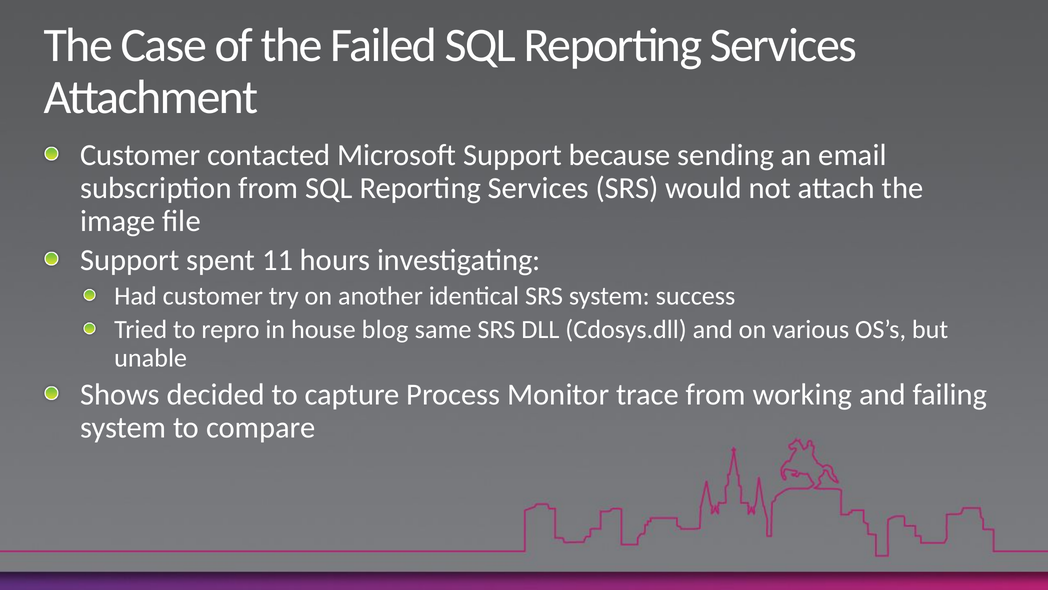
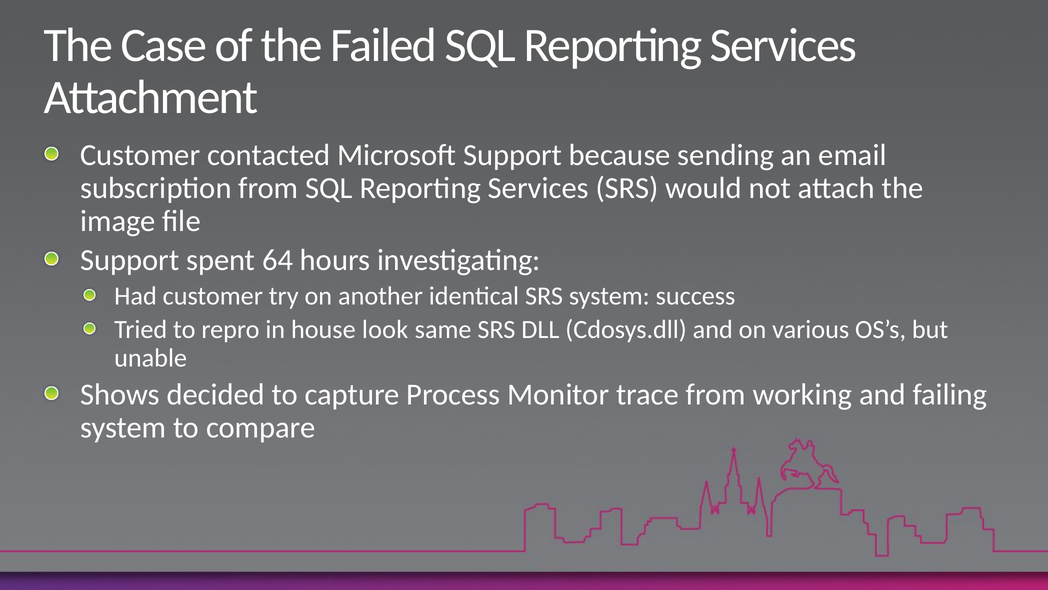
11: 11 -> 64
blog: blog -> look
